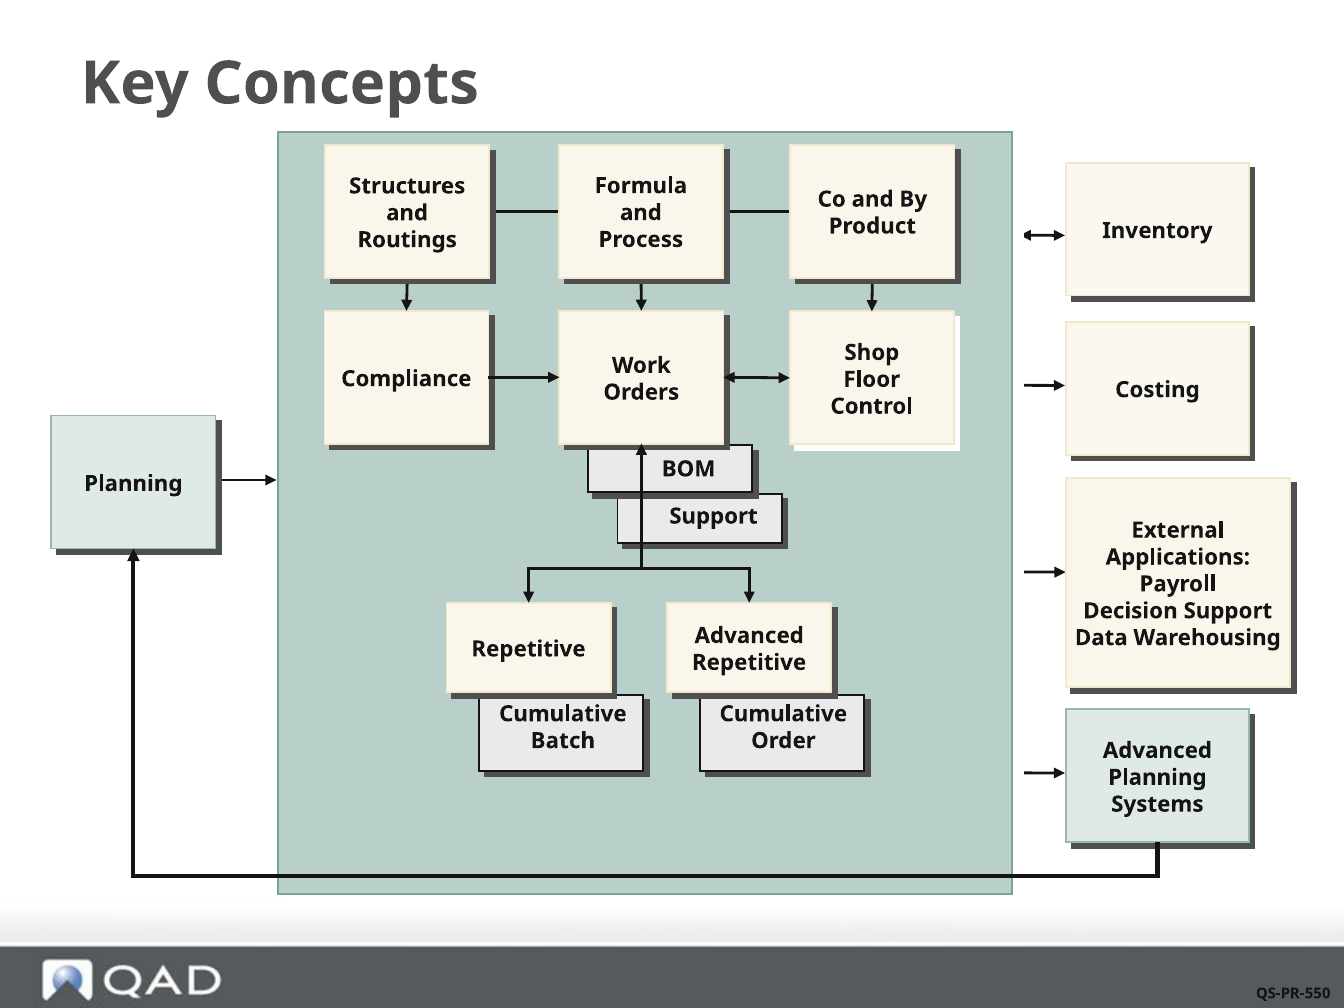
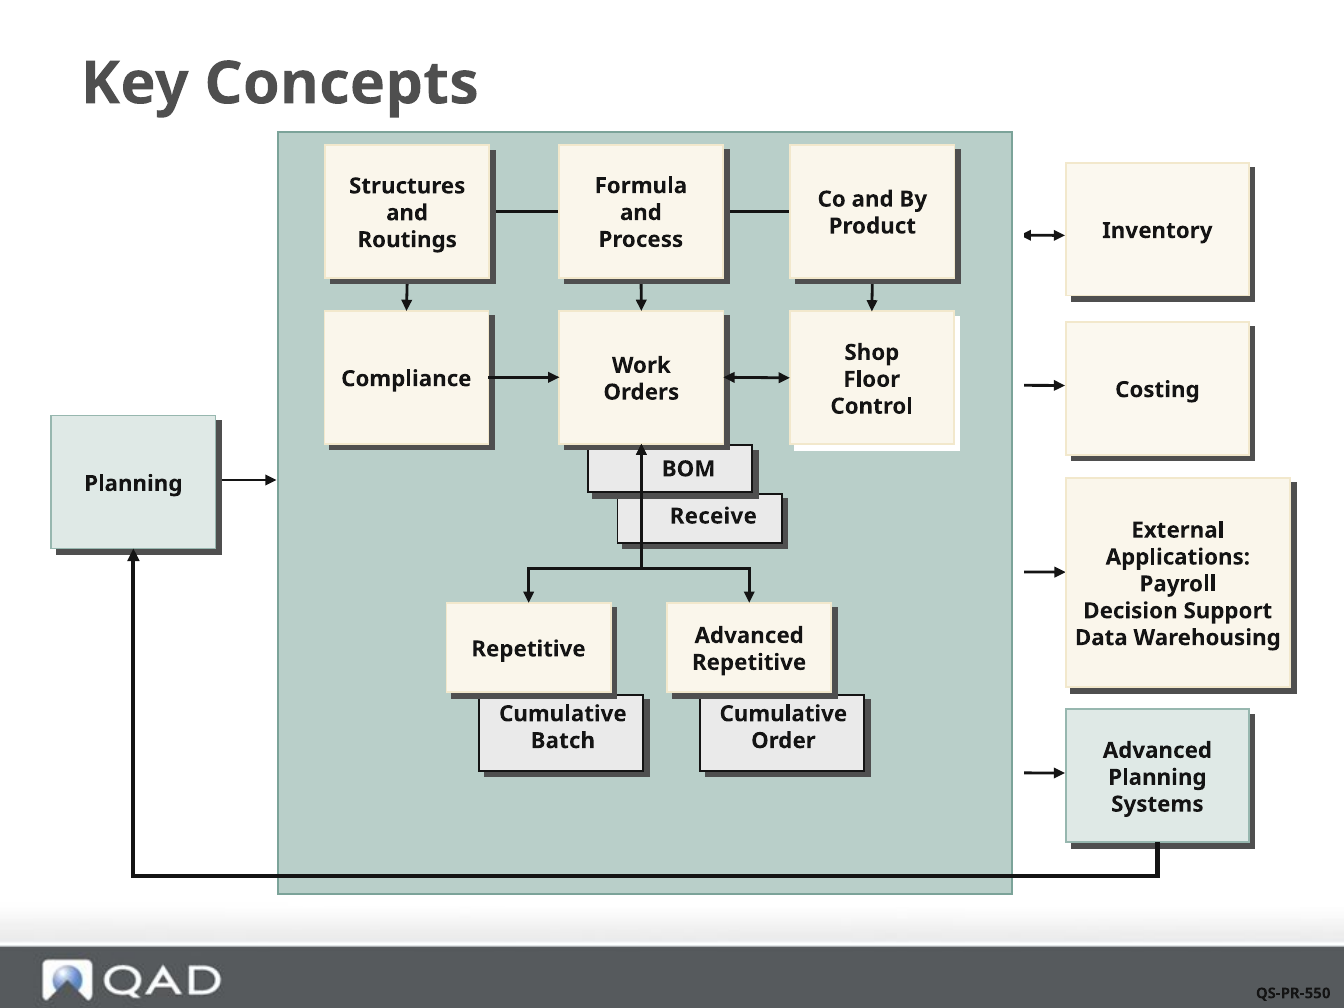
Support at (713, 516): Support -> Receive
